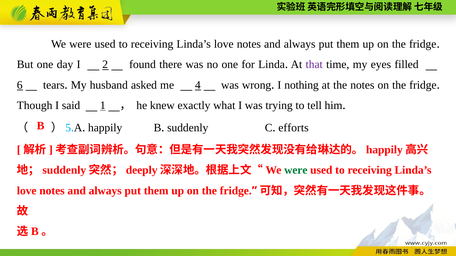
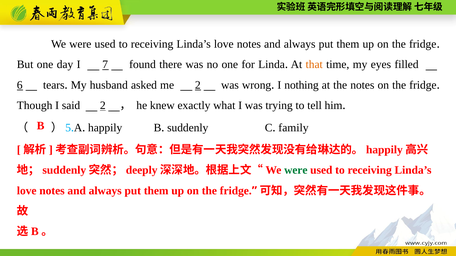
2: 2 -> 7
that colour: purple -> orange
me 4: 4 -> 2
said 1: 1 -> 2
efforts: efforts -> family
